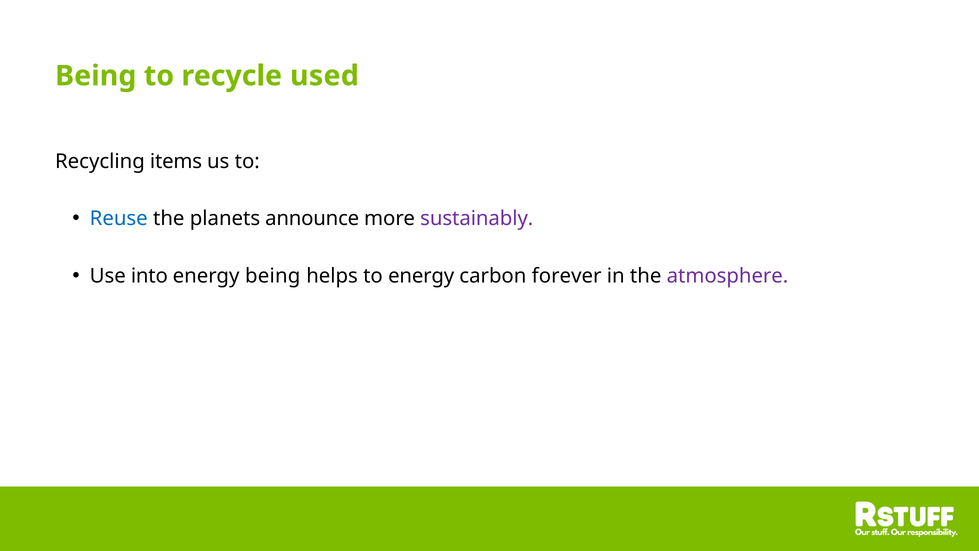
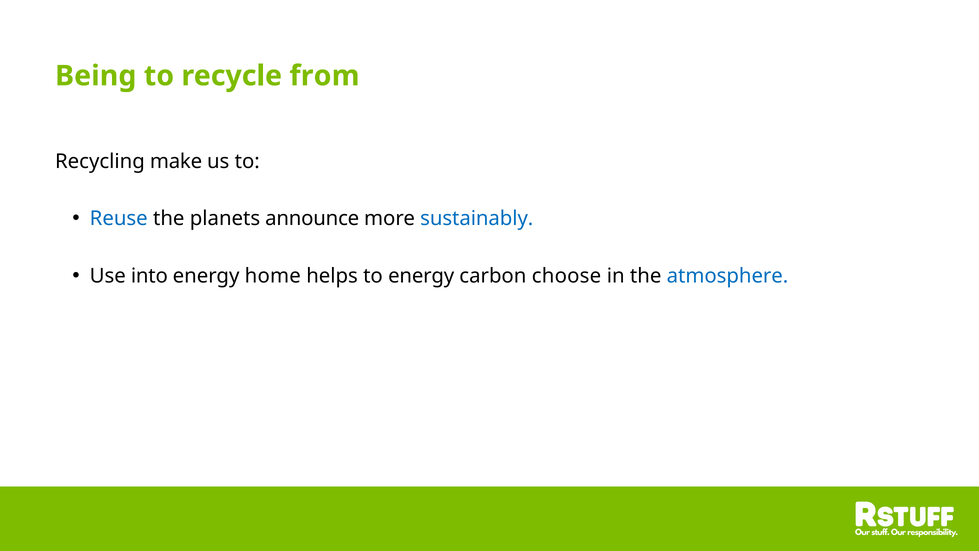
used: used -> from
items: items -> make
sustainably colour: purple -> blue
energy being: being -> home
forever: forever -> choose
atmosphere colour: purple -> blue
